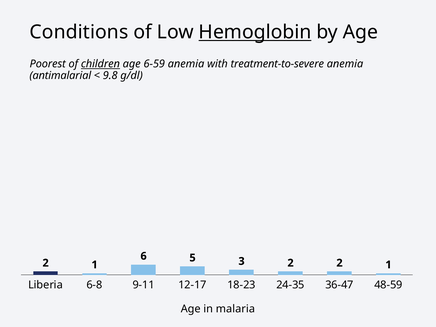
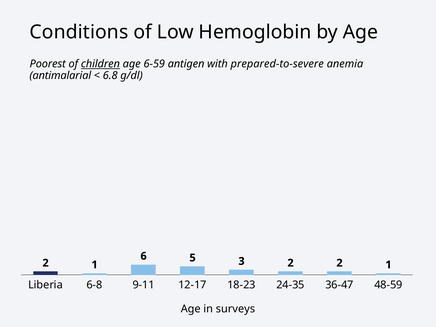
Hemoglobin underline: present -> none
6-59 anemia: anemia -> antigen
treatment-to-severe: treatment-to-severe -> prepared-to-severe
9.8: 9.8 -> 6.8
malaria: malaria -> surveys
